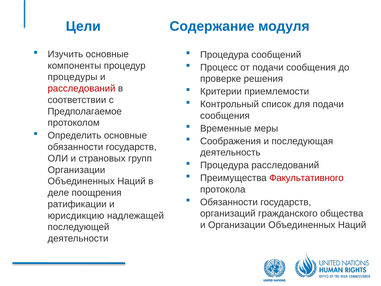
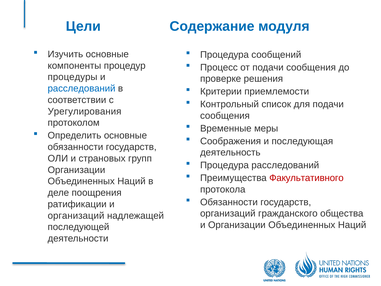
расследований at (82, 88) colour: red -> blue
Предполагаемое: Предполагаемое -> Урегулирования
юрисдикцию at (76, 215): юрисдикцию -> организаций
